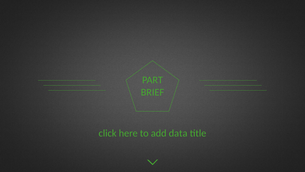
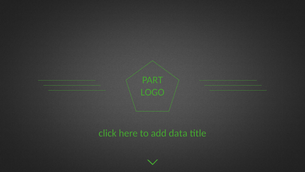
BRIEF: BRIEF -> LOGO
